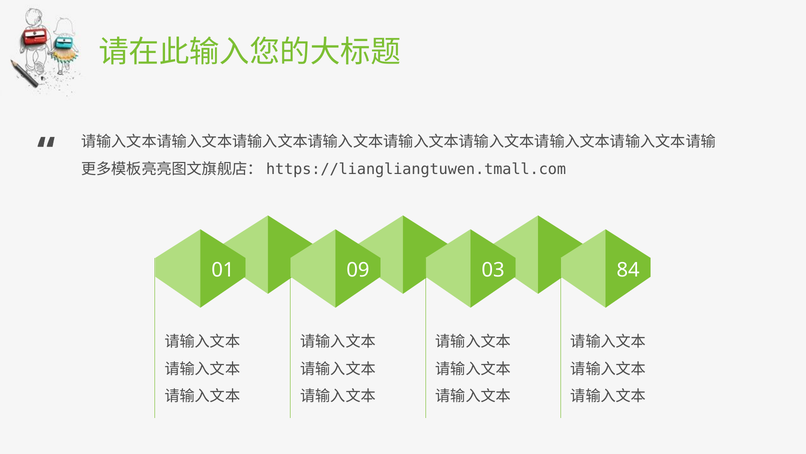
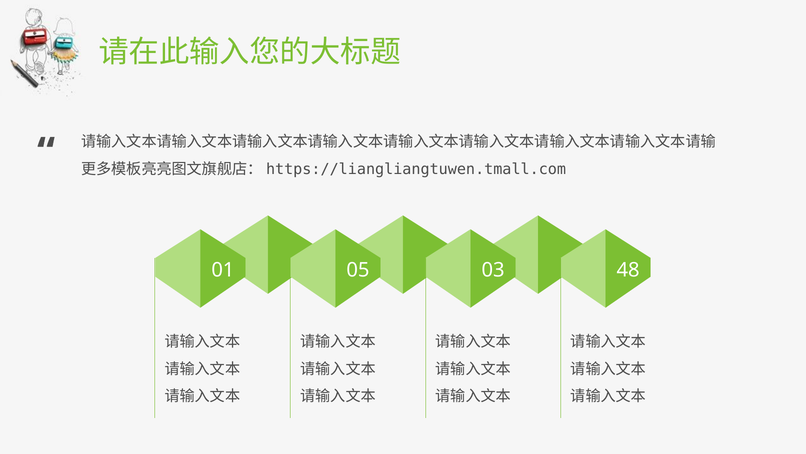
09: 09 -> 05
84: 84 -> 48
